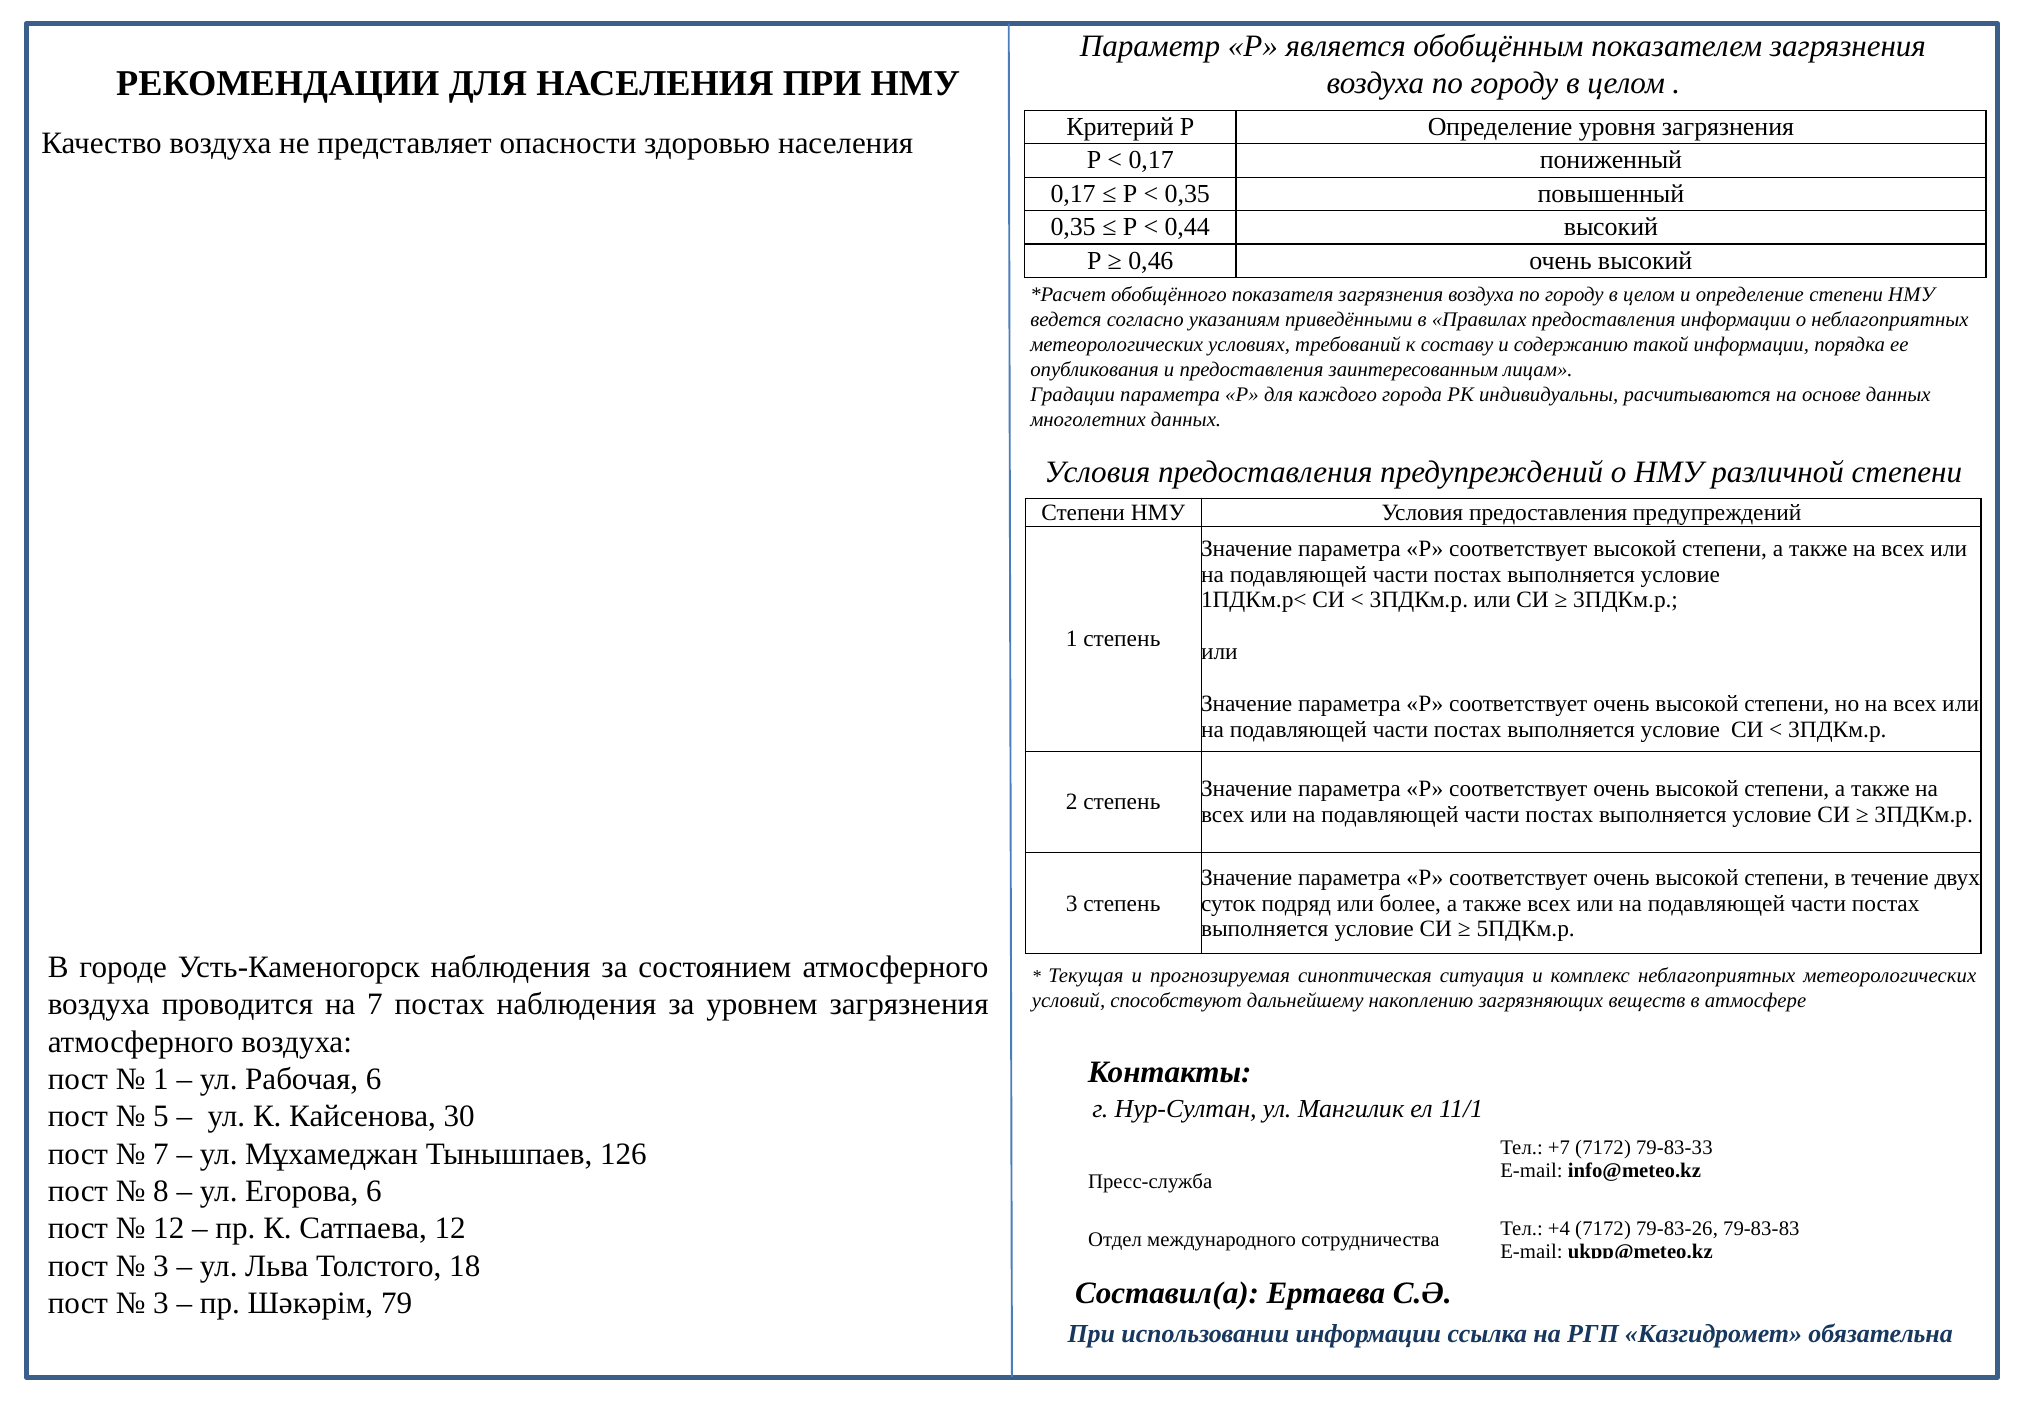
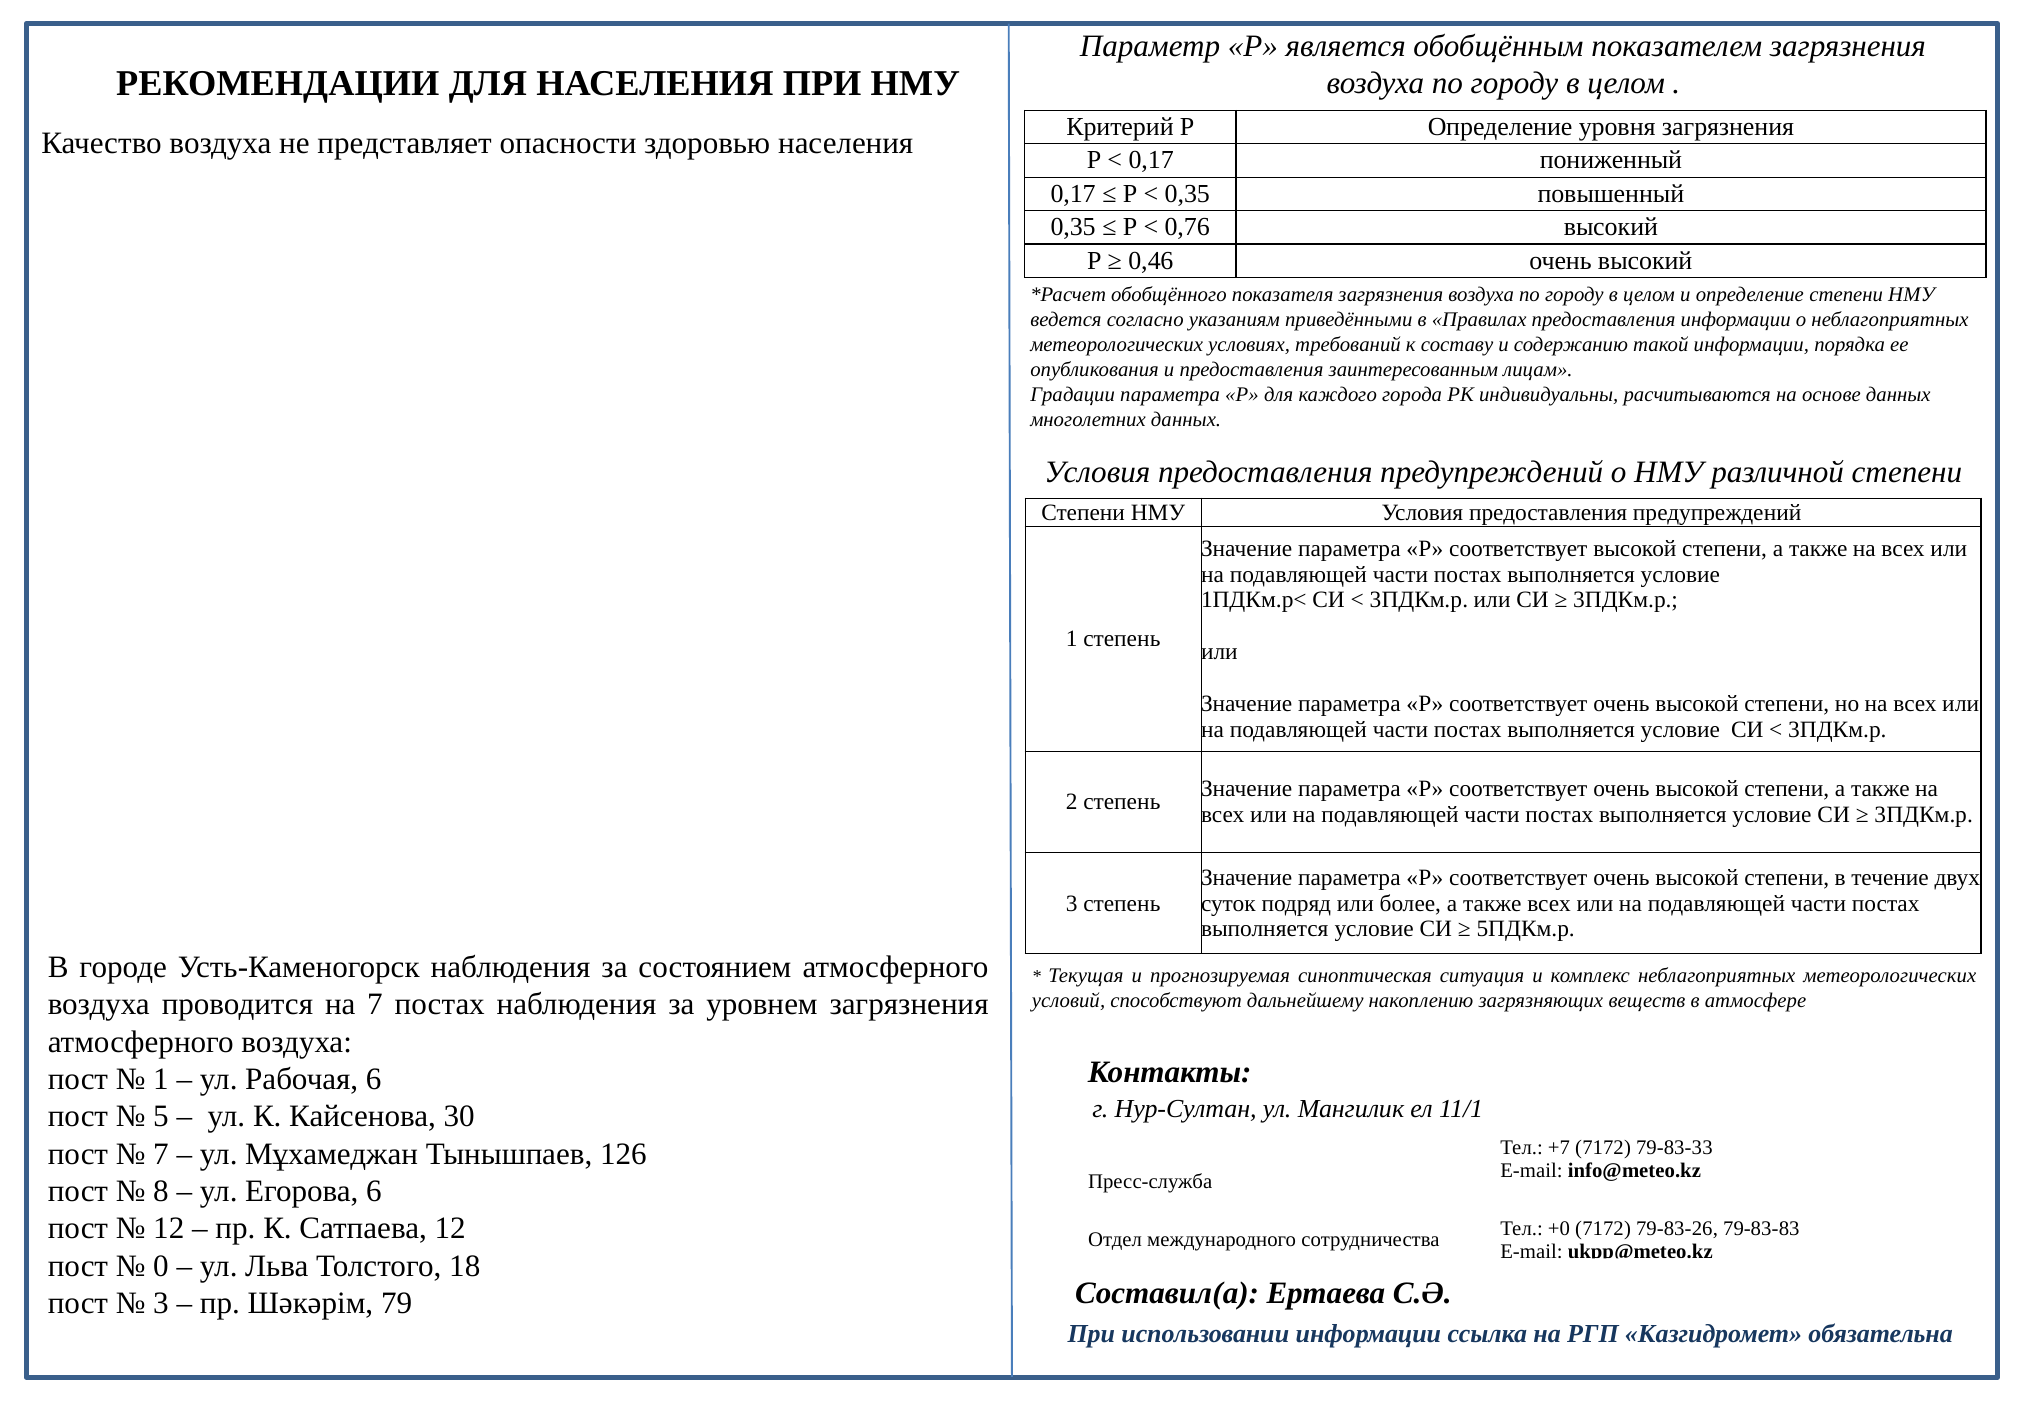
0,44: 0,44 -> 0,76
+4: +4 -> +0
3 at (161, 1266): 3 -> 0
